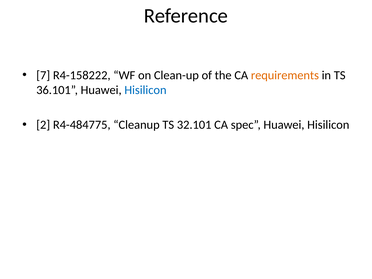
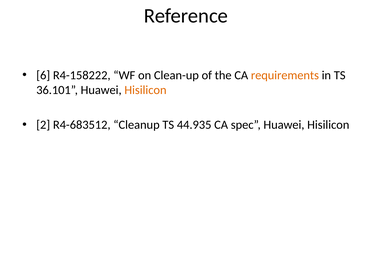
7: 7 -> 6
Hisilicon at (145, 90) colour: blue -> orange
R4-484775: R4-484775 -> R4-683512
32.101: 32.101 -> 44.935
